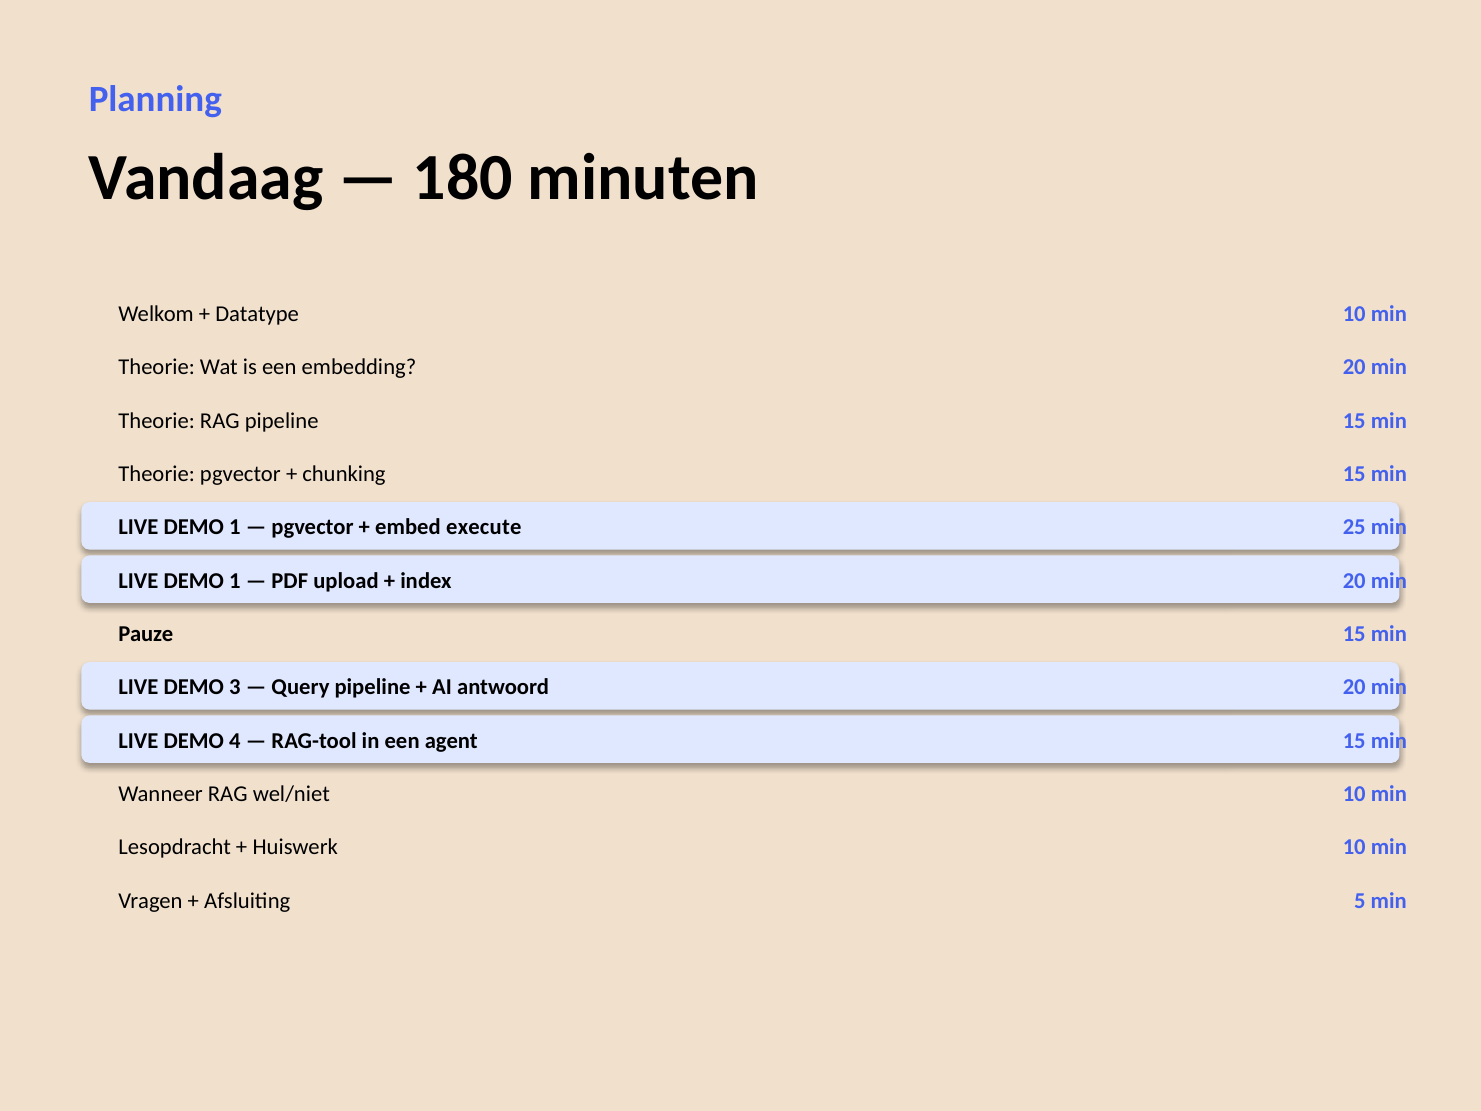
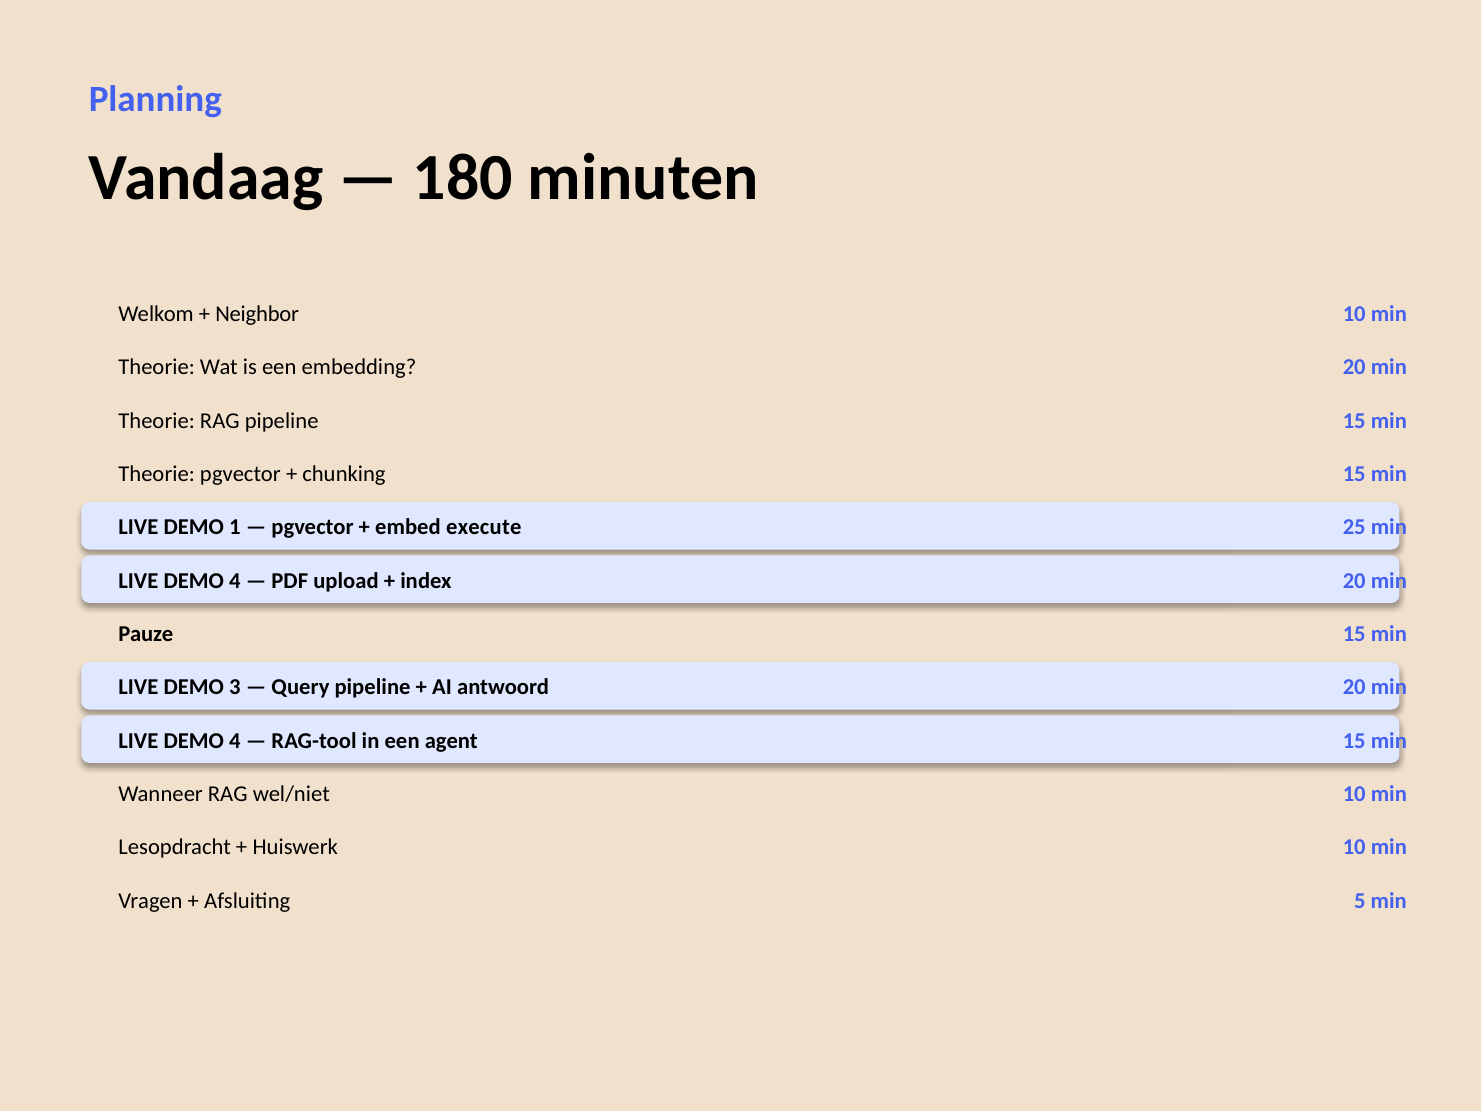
Datatype: Datatype -> Neighbor
1 at (235, 581): 1 -> 4
